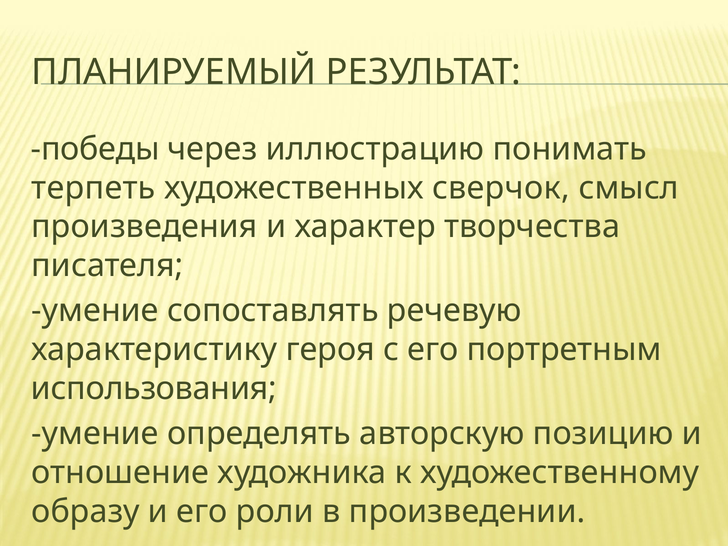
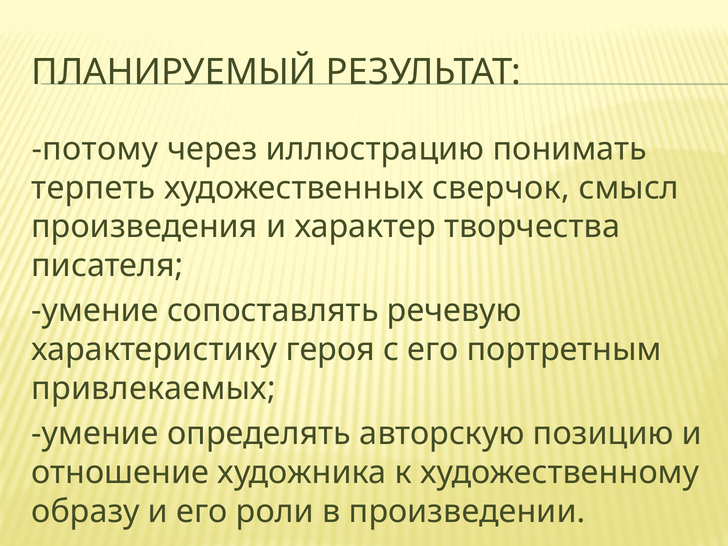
победы: победы -> потому
использования: использования -> привлекаемых
